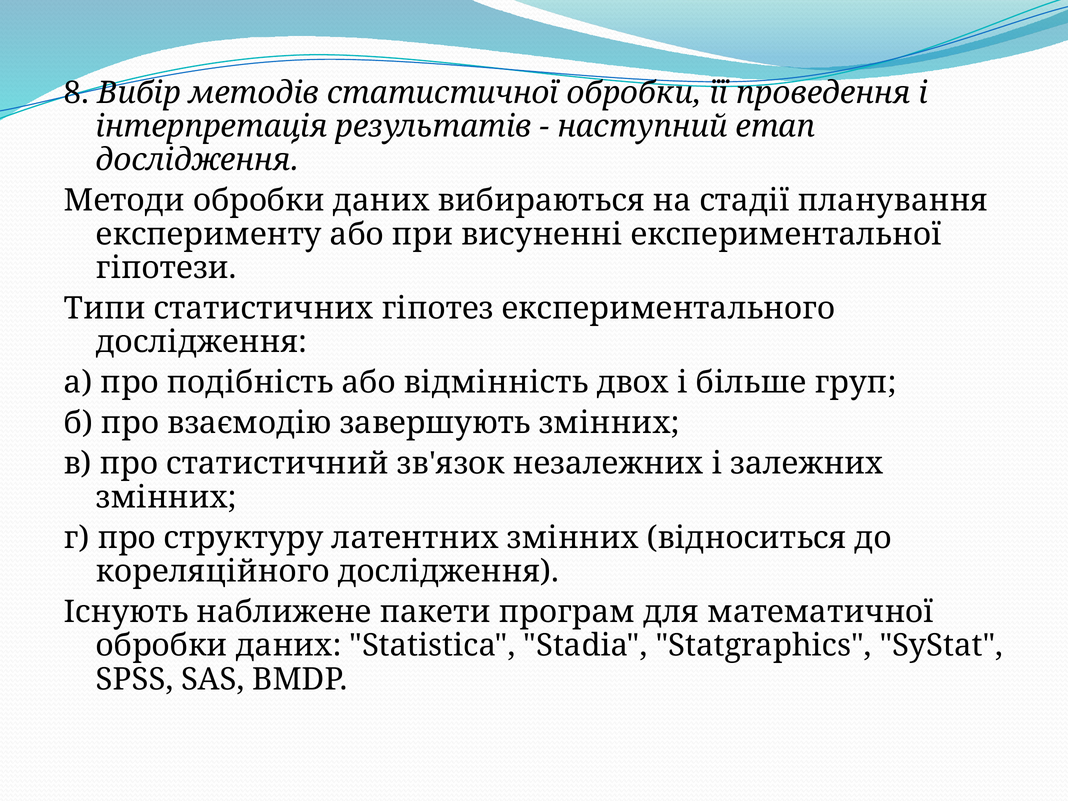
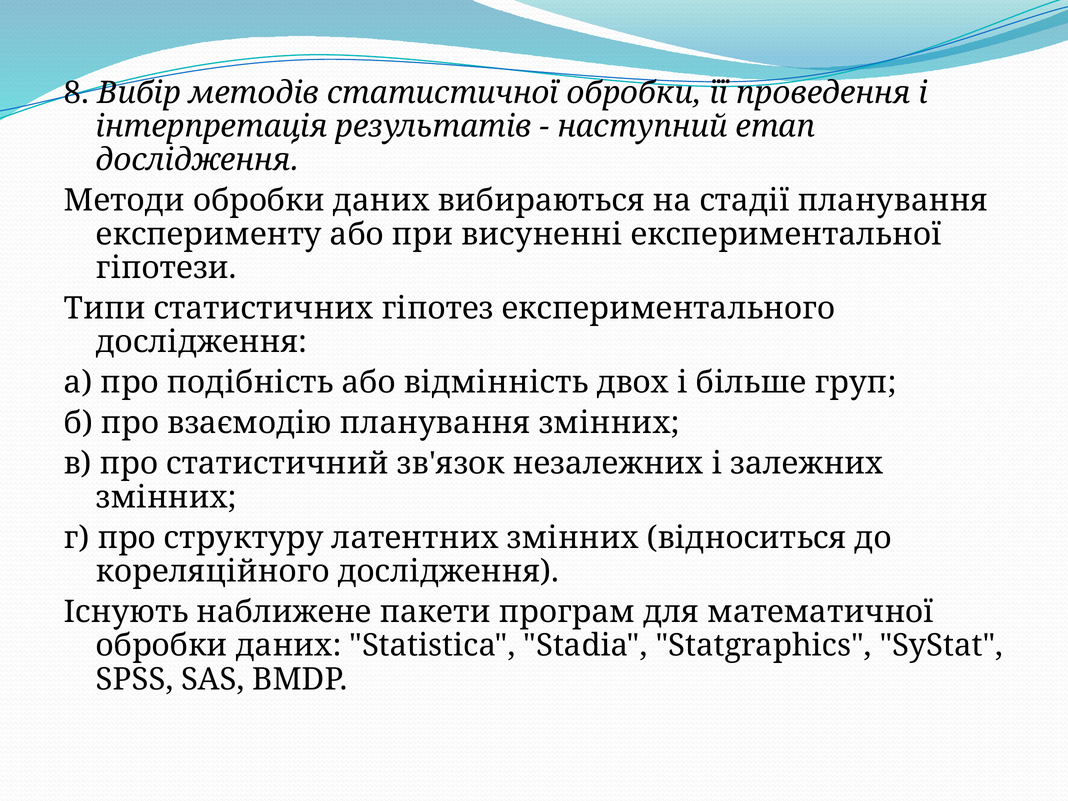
взаємодію завершують: завершують -> планування
